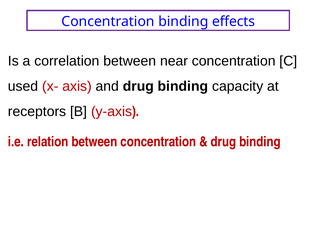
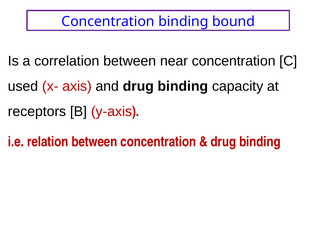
effects: effects -> bound
